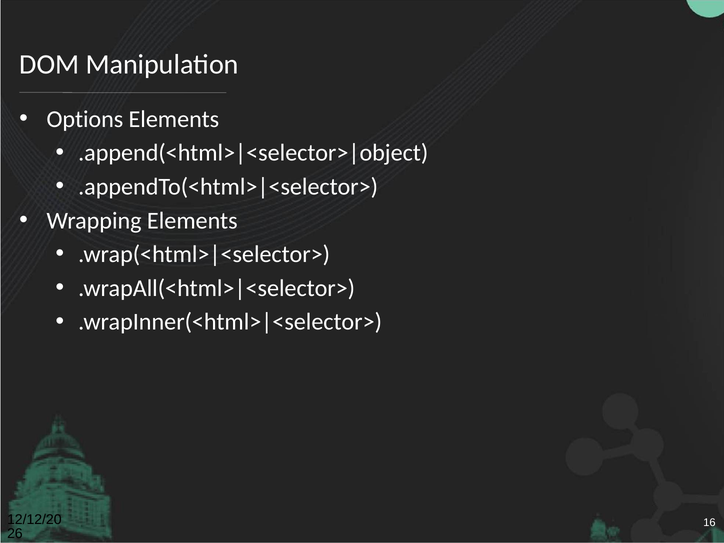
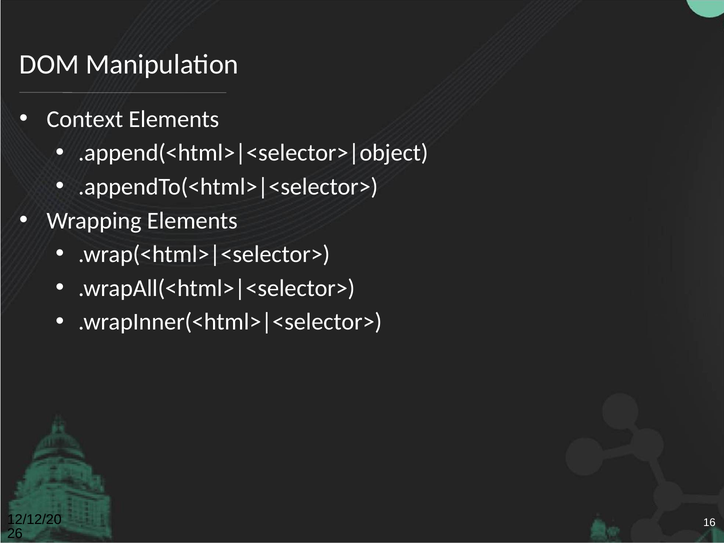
Options: Options -> Context
